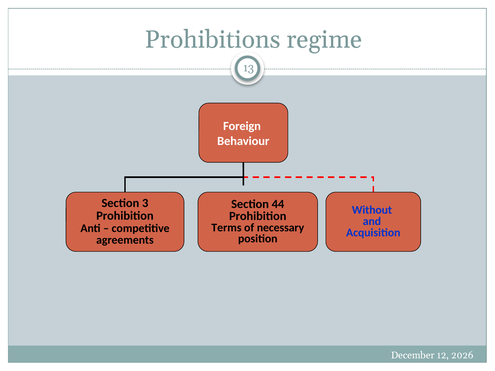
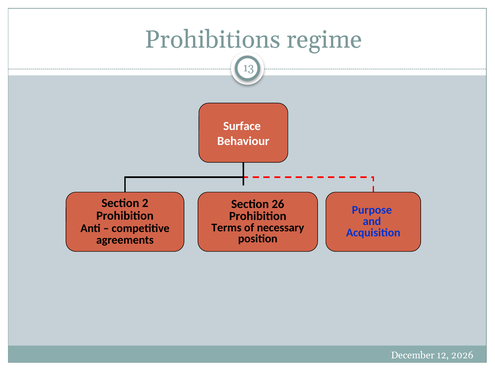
Foreign: Foreign -> Surface
3: 3 -> 2
44: 44 -> 26
Without: Without -> Purpose
